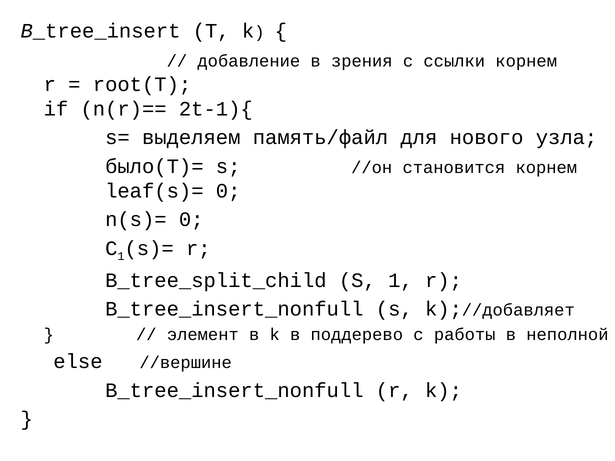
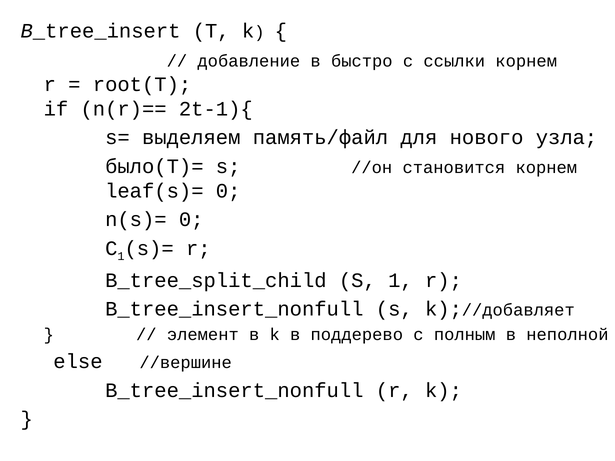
зрения: зрения -> быстро
работы: работы -> полным
